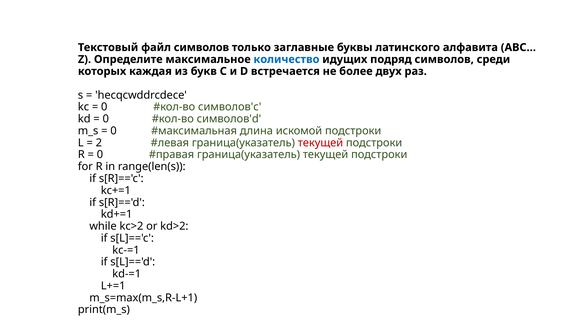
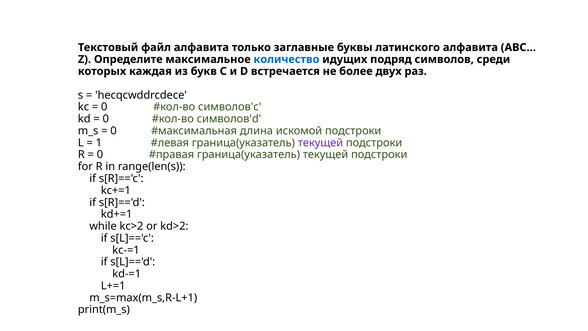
файл символов: символов -> алфавита
2: 2 -> 1
текущей at (320, 143) colour: red -> purple
